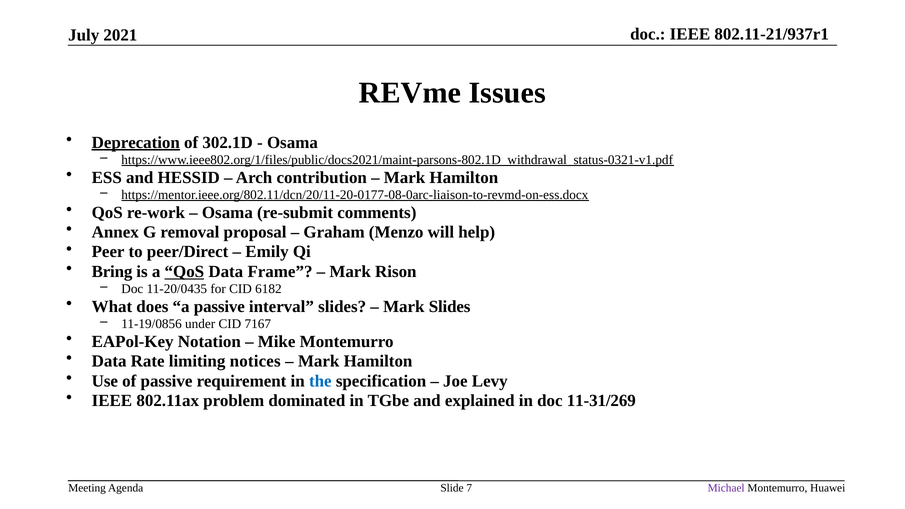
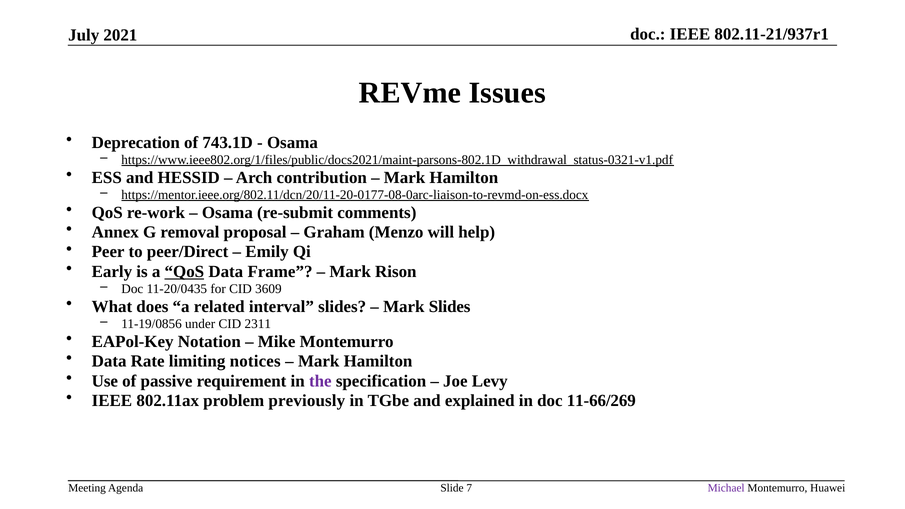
Deprecation underline: present -> none
302.1D: 302.1D -> 743.1D
Bring: Bring -> Early
6182: 6182 -> 3609
a passive: passive -> related
7167: 7167 -> 2311
the colour: blue -> purple
dominated: dominated -> previously
11-31/269: 11-31/269 -> 11-66/269
